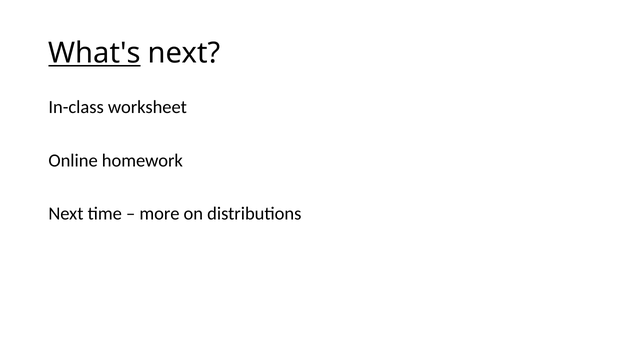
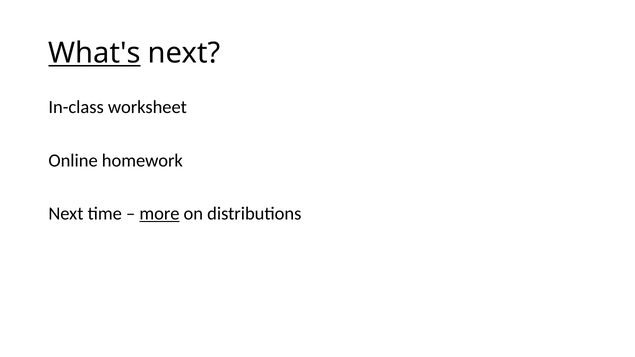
more underline: none -> present
